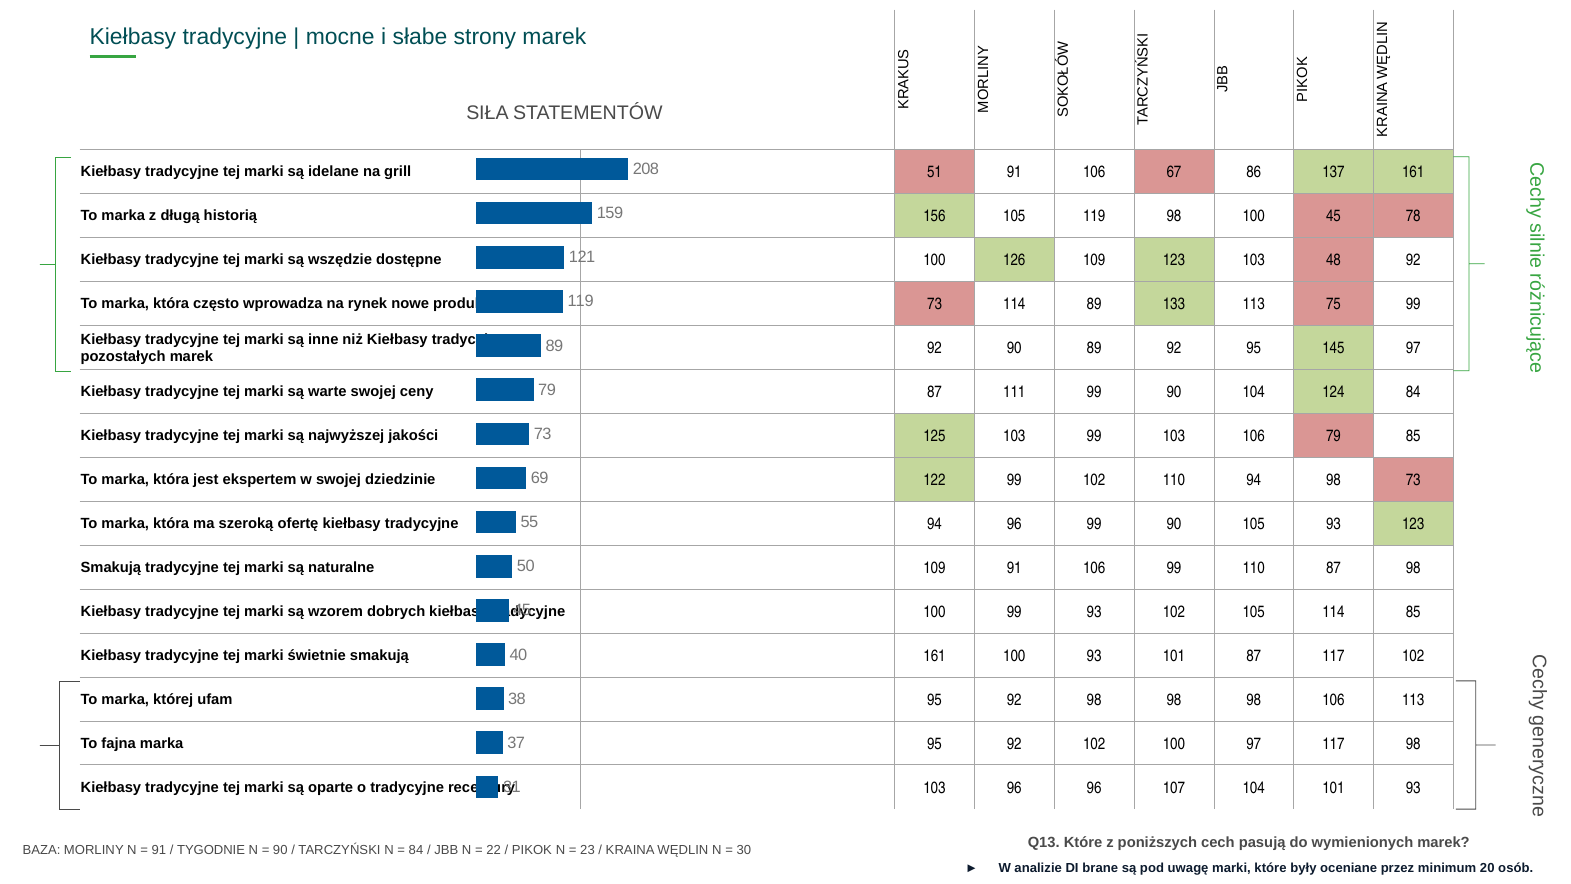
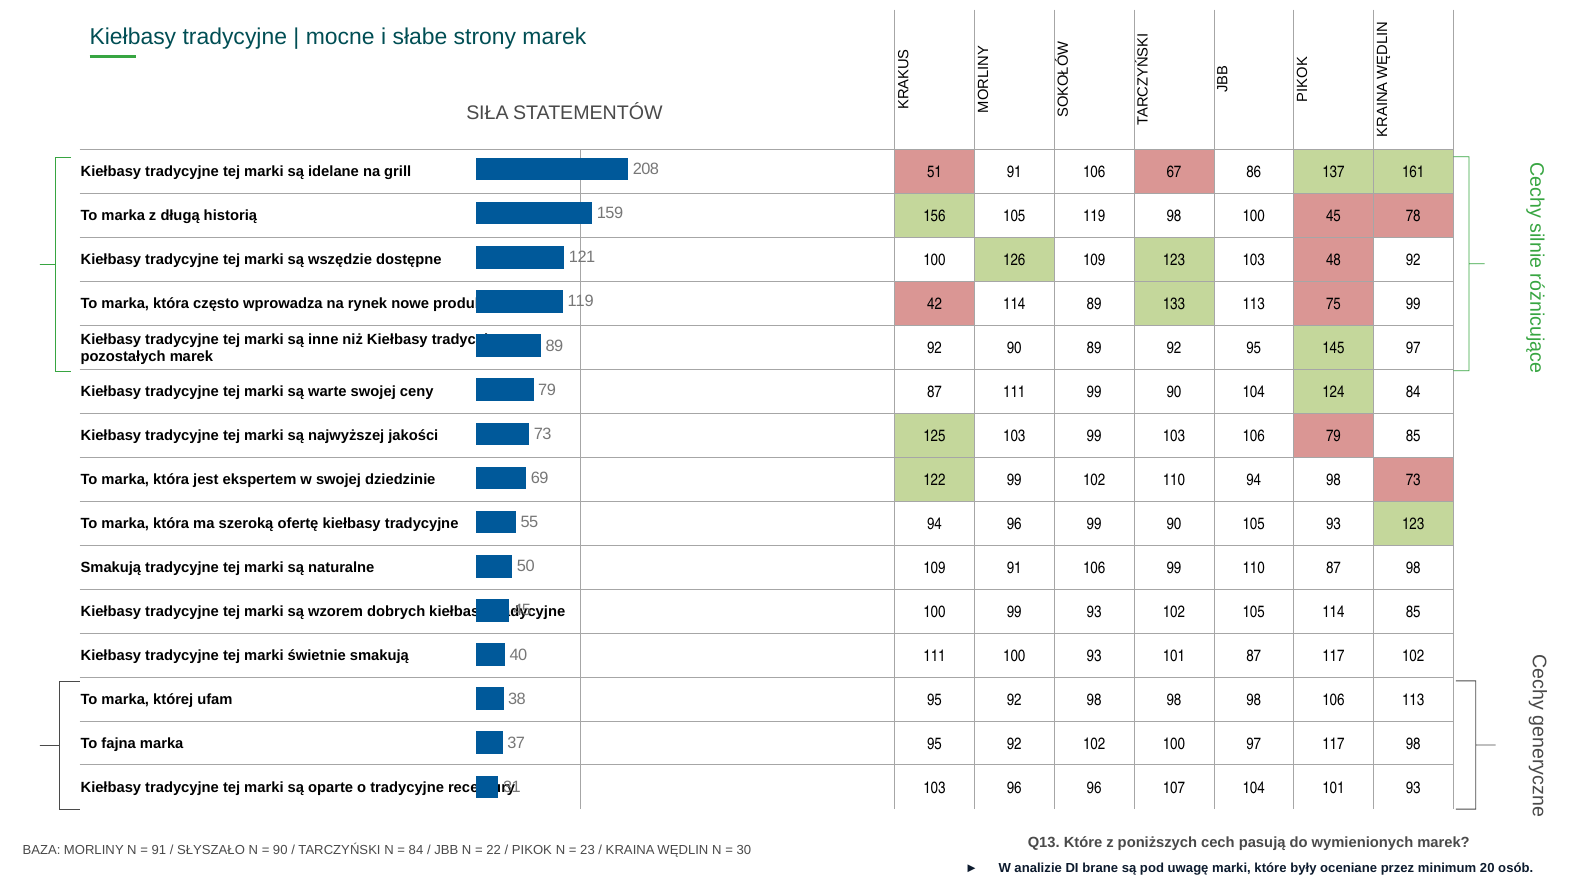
73 at (935, 304): 73 -> 42
smakują 161: 161 -> 111
TYGODNIE: TYGODNIE -> SŁYSZAŁO
